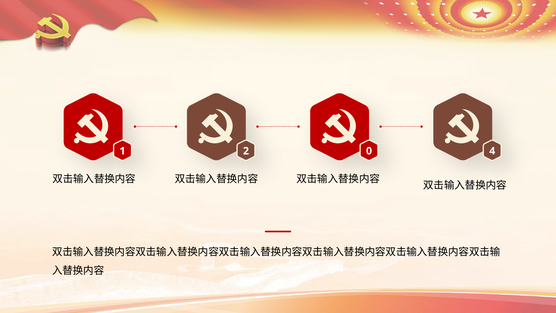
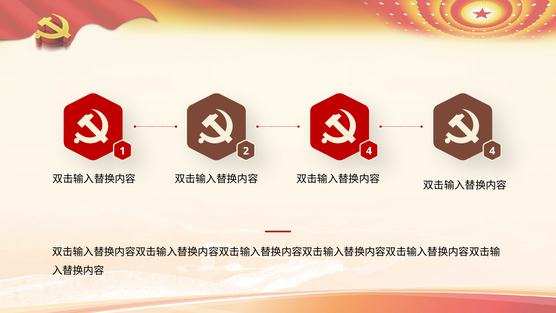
2 0: 0 -> 4
